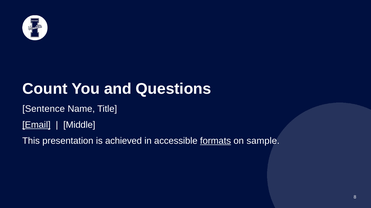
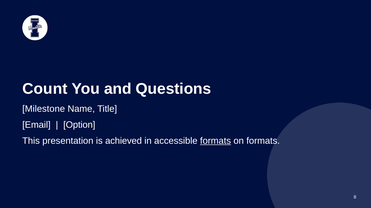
Sentence: Sentence -> Milestone
Email underline: present -> none
Middle: Middle -> Option
on sample: sample -> formats
